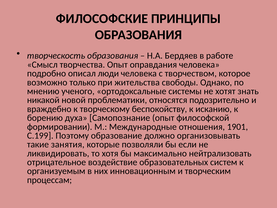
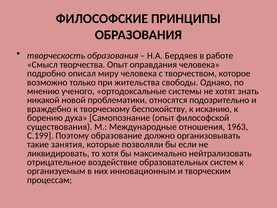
люди: люди -> миру
формировании: формировании -> существования
1901: 1901 -> 1963
